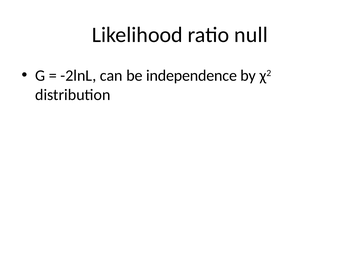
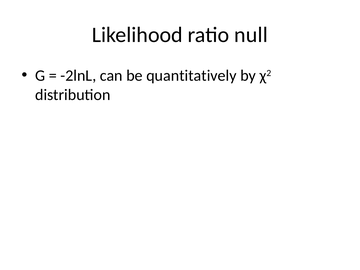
independence: independence -> quantitatively
